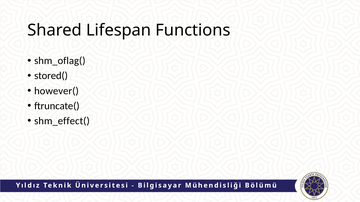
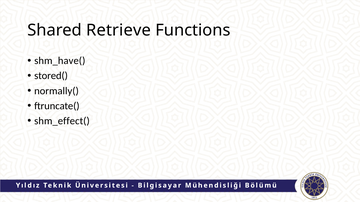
Lifespan: Lifespan -> Retrieve
shm_oflag(: shm_oflag( -> shm_have(
however(: however( -> normally(
